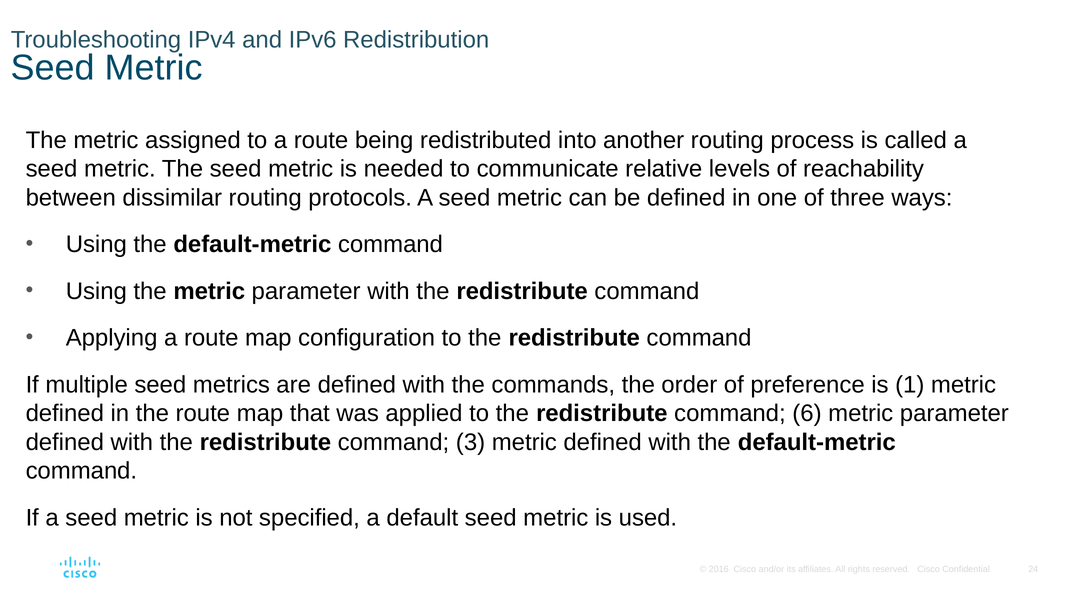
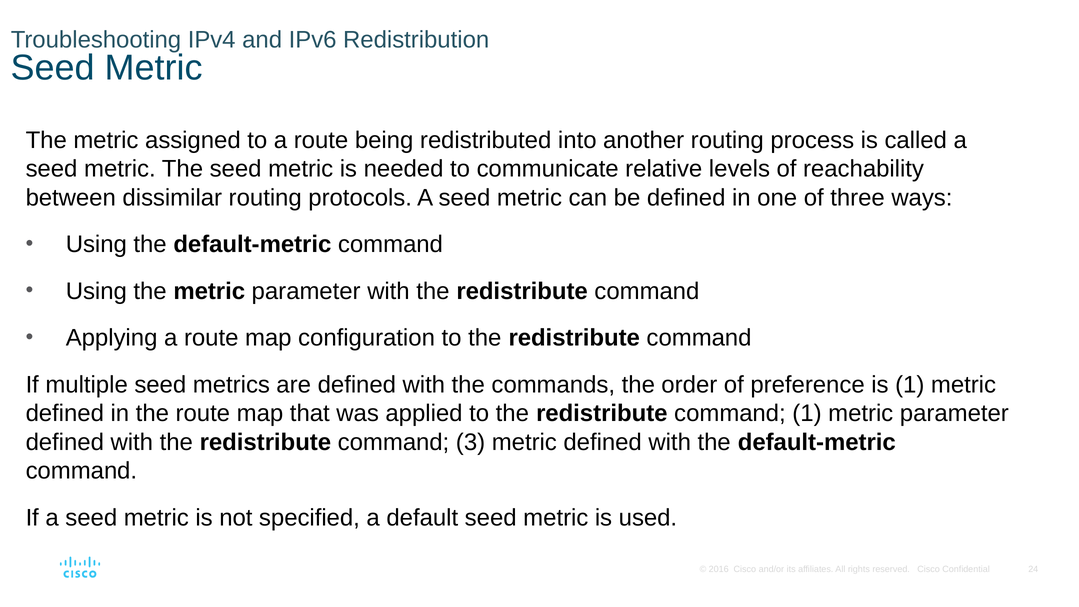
command 6: 6 -> 1
